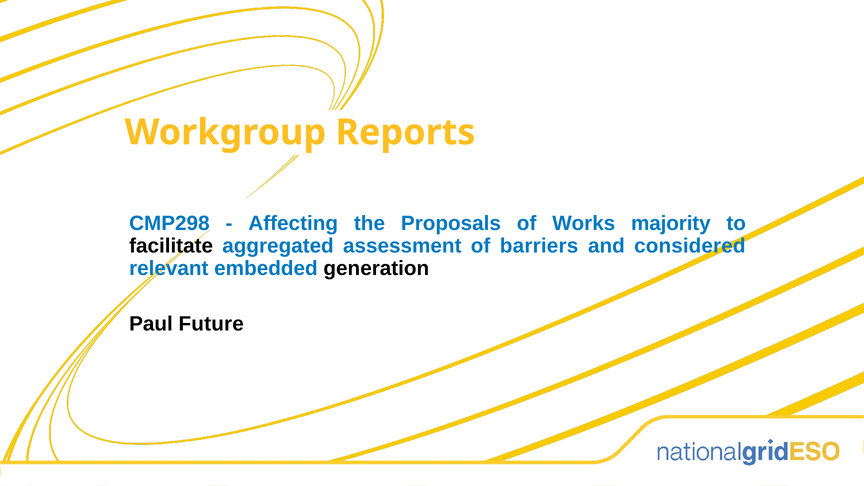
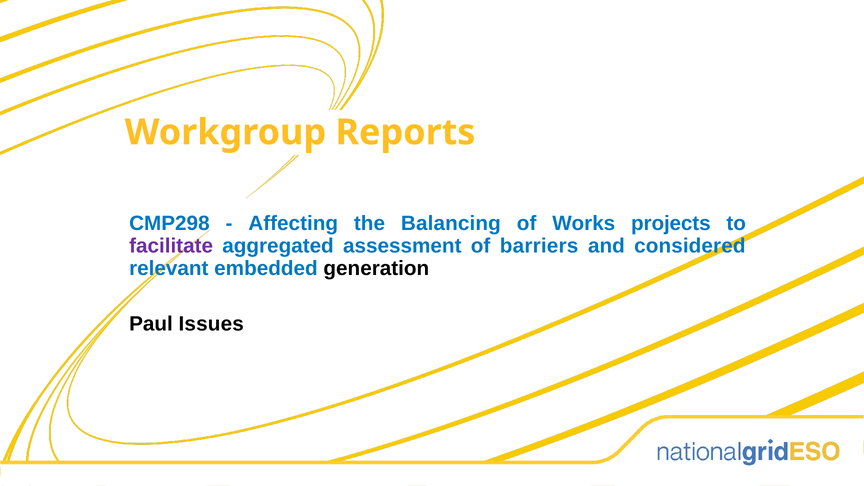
Proposals: Proposals -> Balancing
majority: majority -> projects
facilitate colour: black -> purple
Future: Future -> Issues
